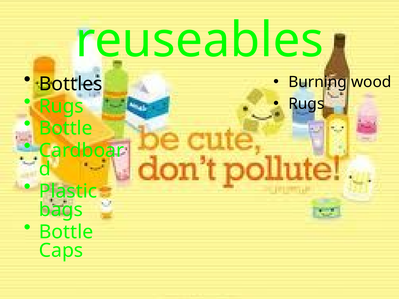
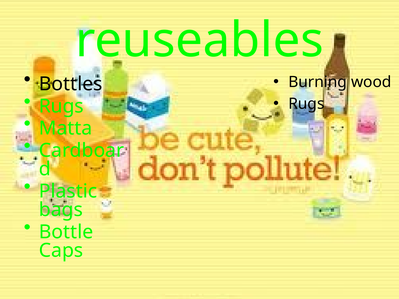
Bottle at (66, 128): Bottle -> Matta
